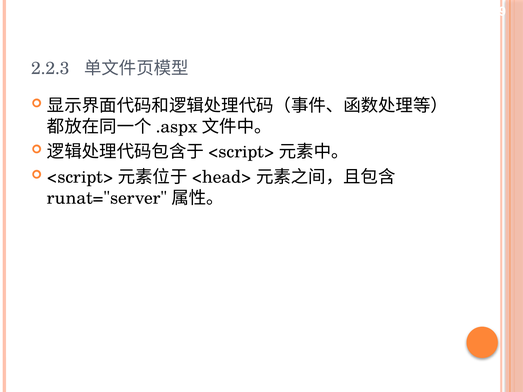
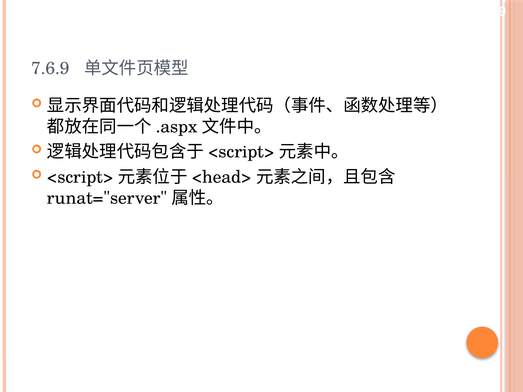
2.2.3: 2.2.3 -> 7.6.9
